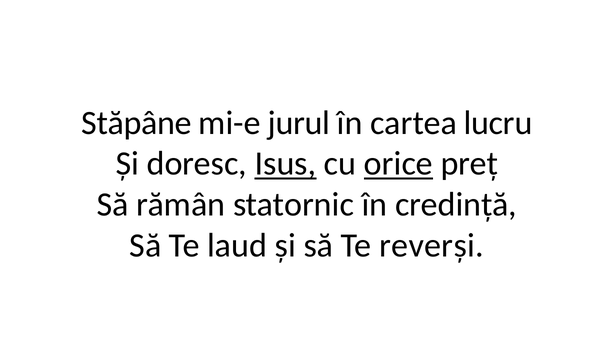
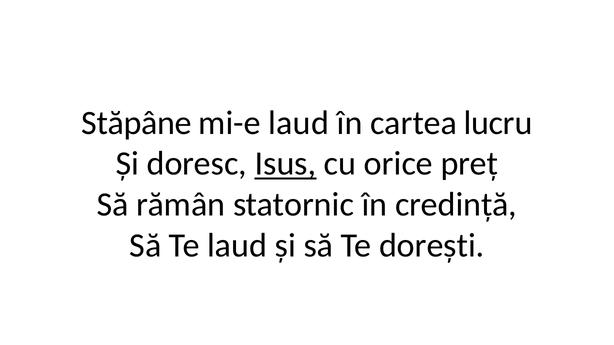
mi-e jurul: jurul -> laud
orice underline: present -> none
reverși: reverși -> dorești
